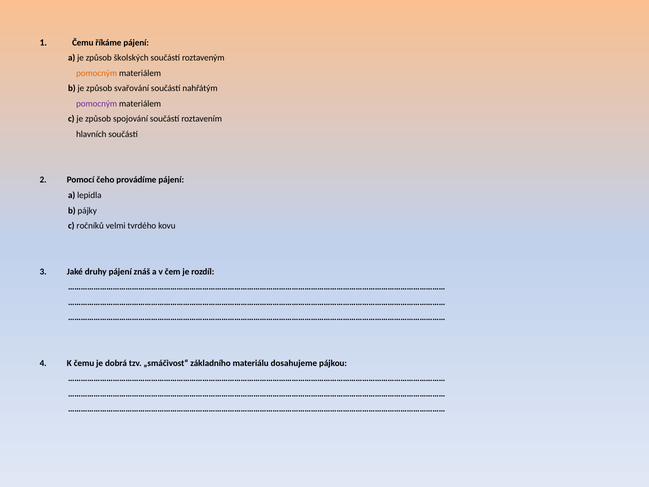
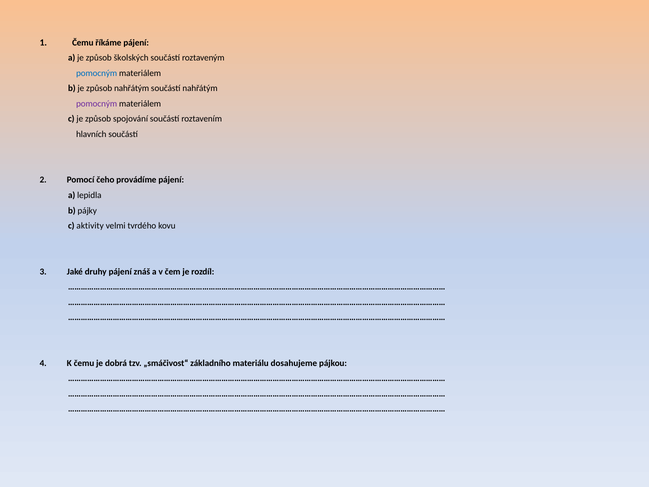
pomocným at (97, 73) colour: orange -> blue
způsob svařování: svařování -> nahřátým
ročníků: ročníků -> aktivity
